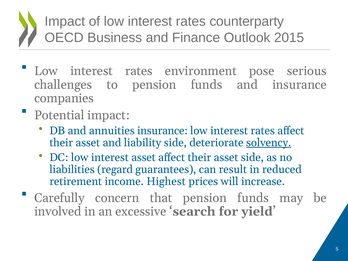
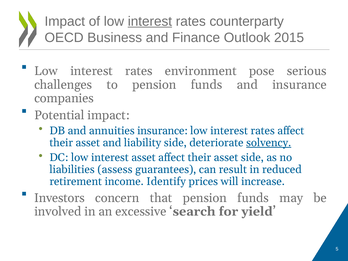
interest at (150, 21) underline: none -> present
regard: regard -> assess
Highest: Highest -> Identify
Carefully: Carefully -> Investors
